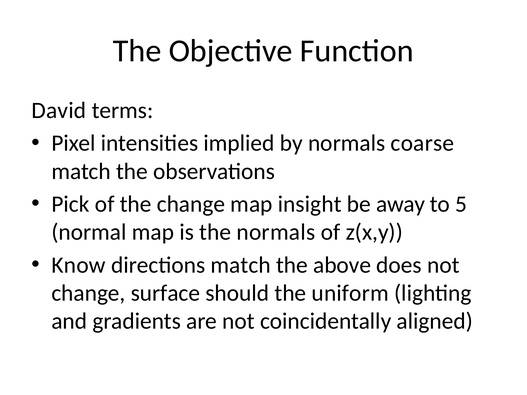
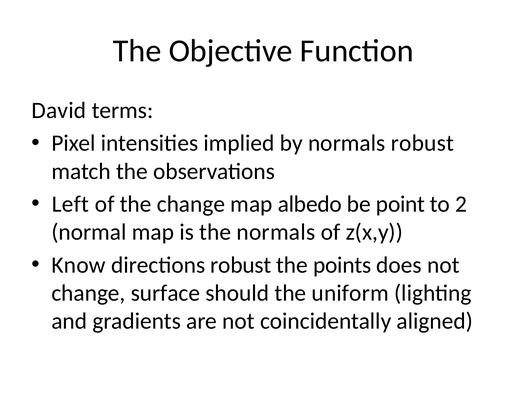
normals coarse: coarse -> robust
Pick: Pick -> Left
insight: insight -> albedo
away: away -> point
5: 5 -> 2
directions match: match -> robust
above: above -> points
